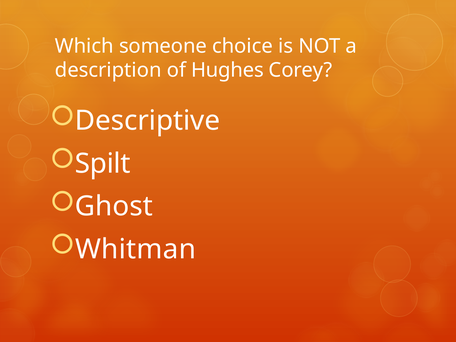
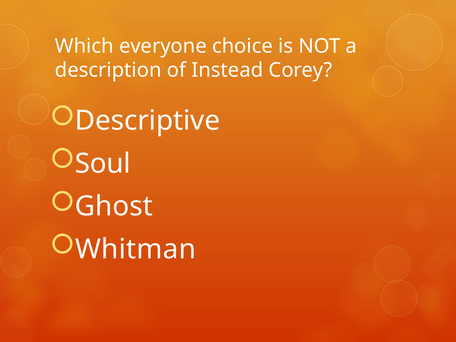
someone: someone -> everyone
Hughes: Hughes -> Instead
Spilt: Spilt -> Soul
